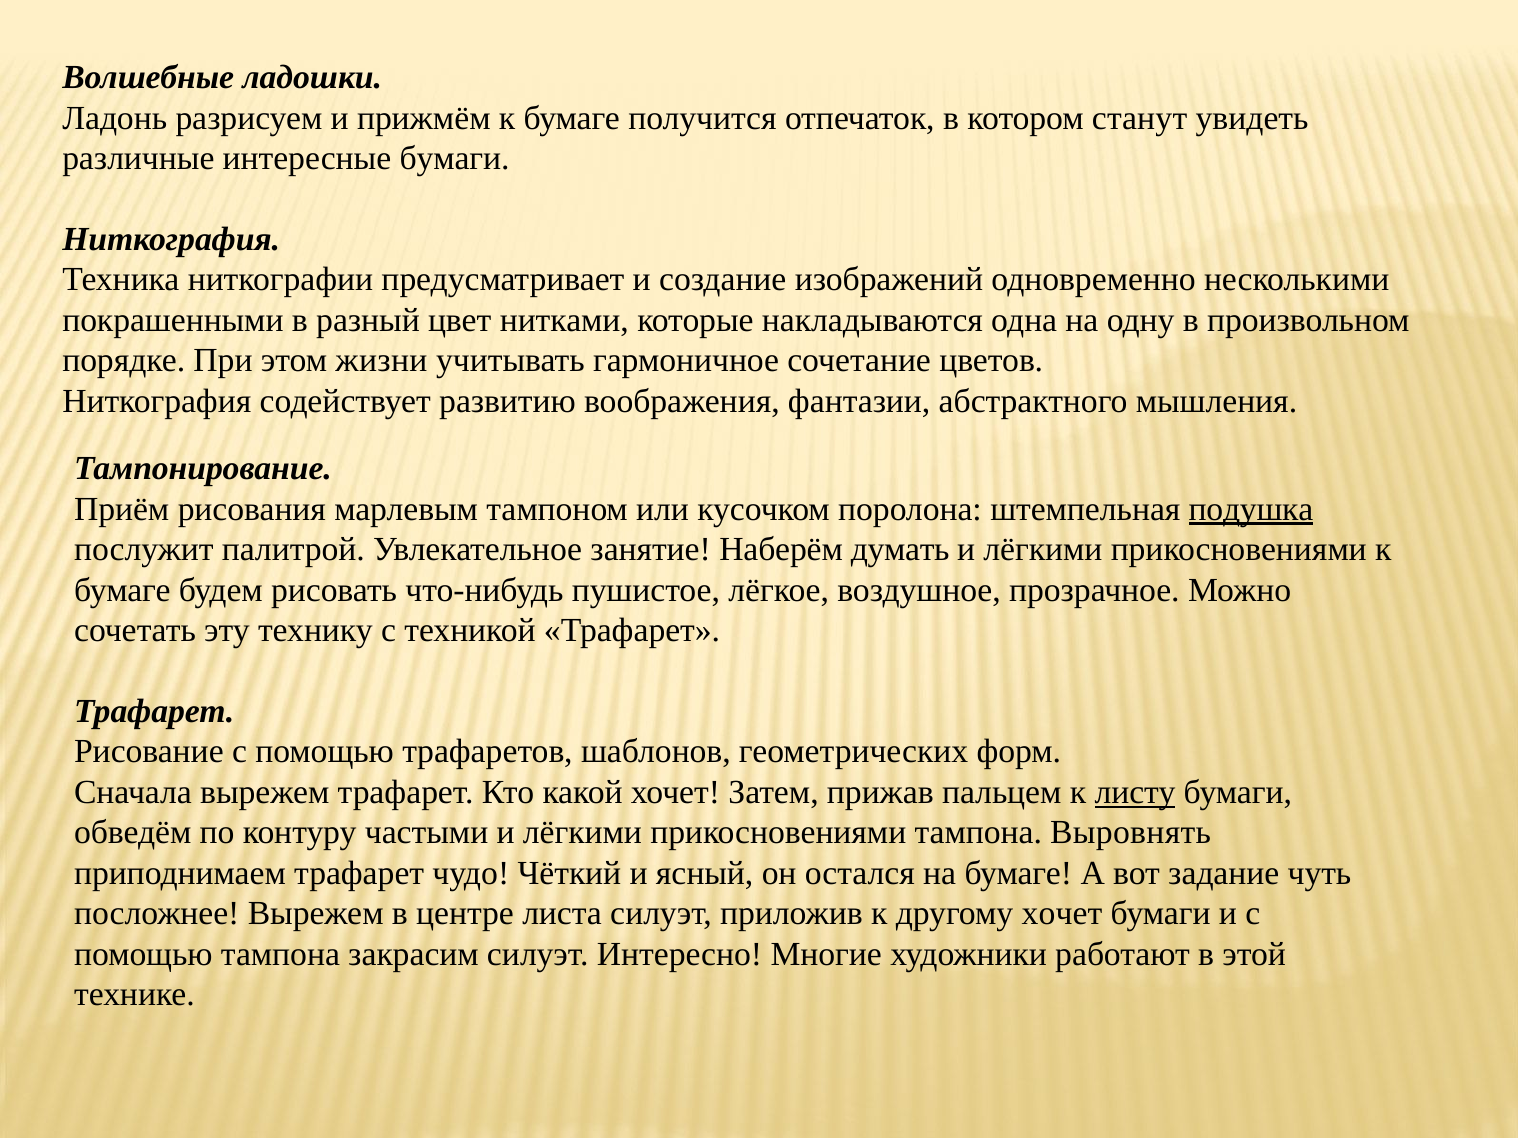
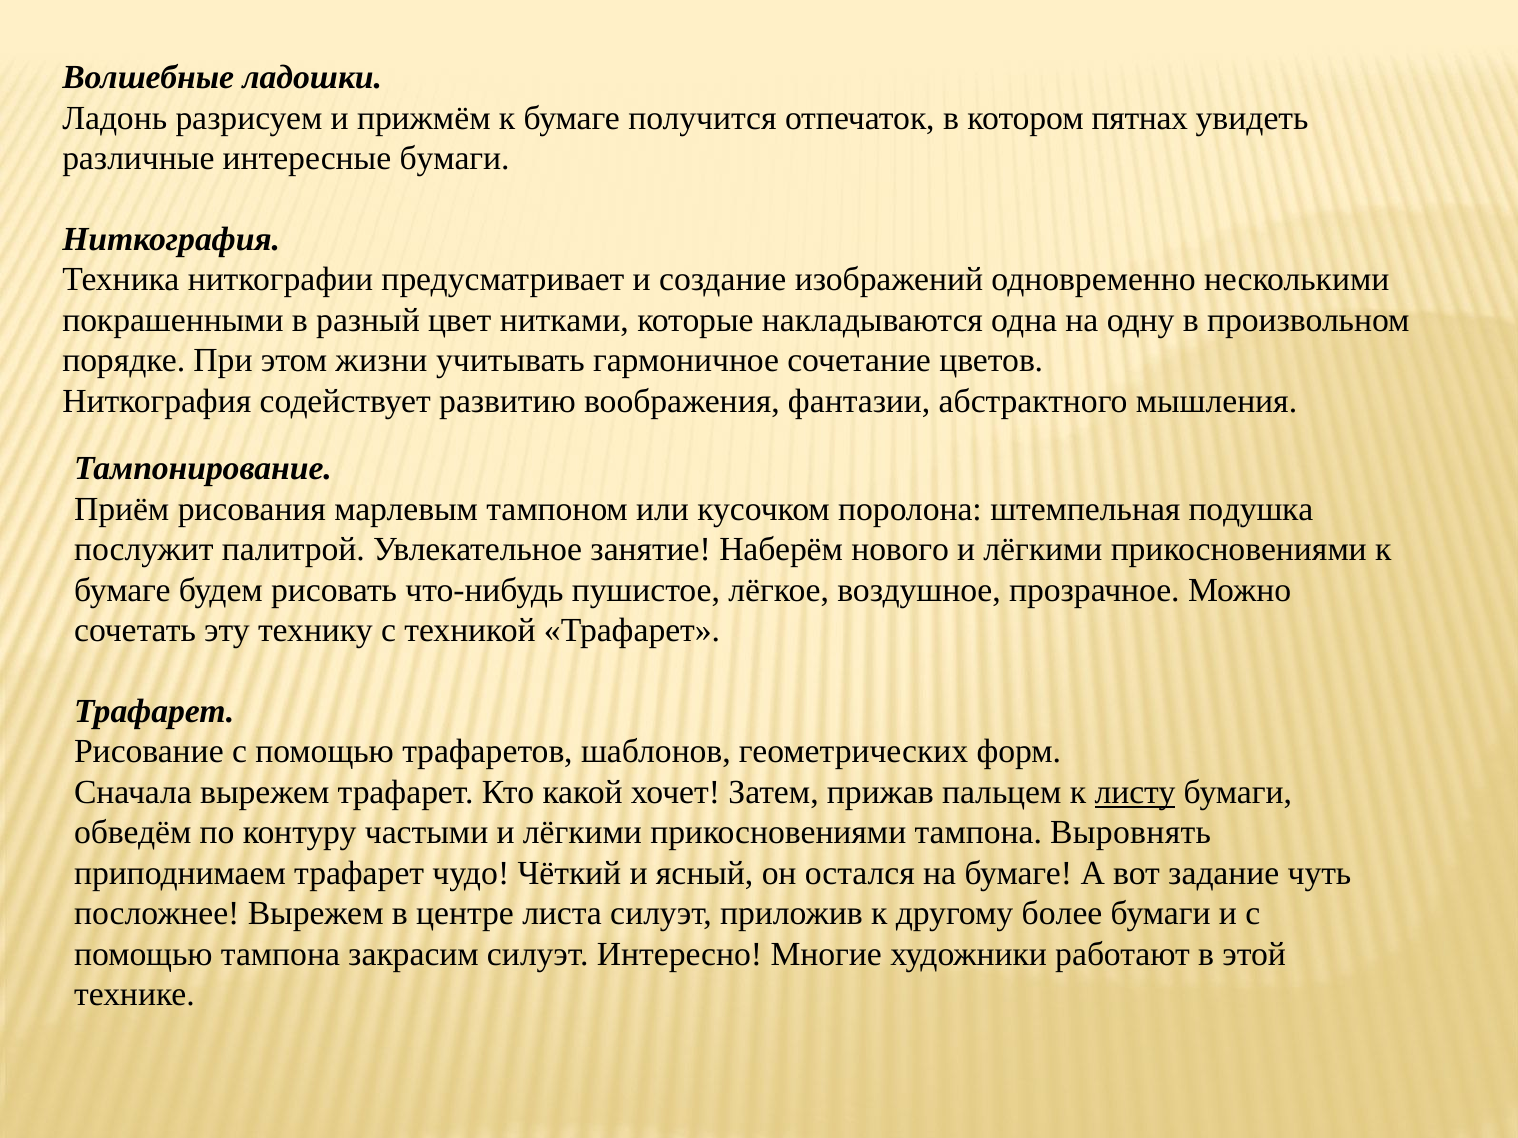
станут: станут -> пятнах
подушка underline: present -> none
думать: думать -> нового
другому хочет: хочет -> более
